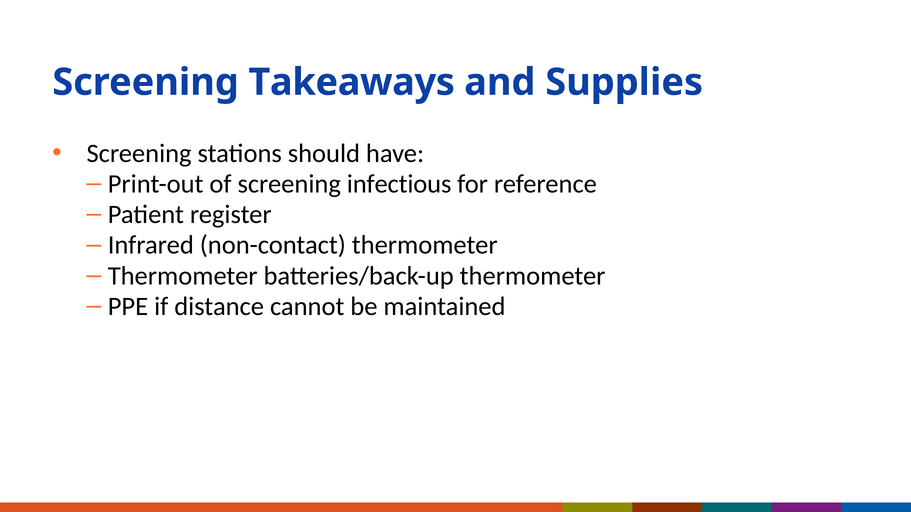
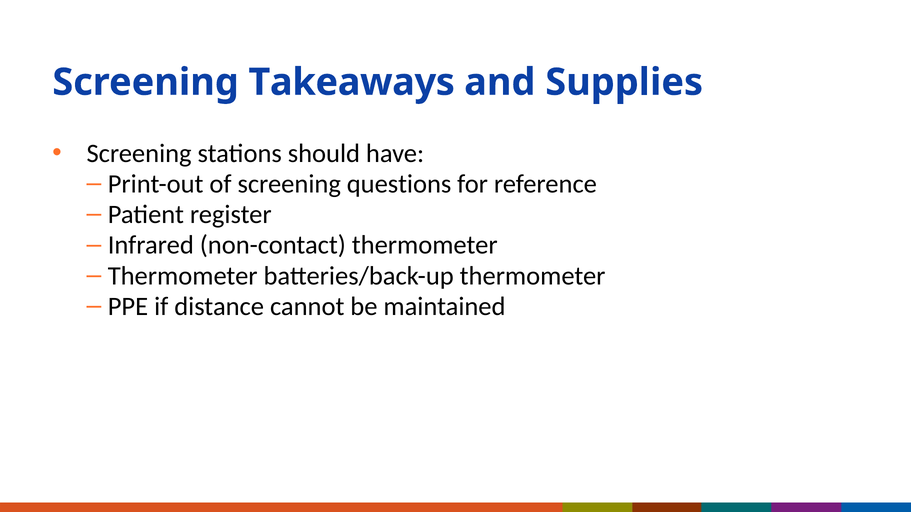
infectious: infectious -> questions
